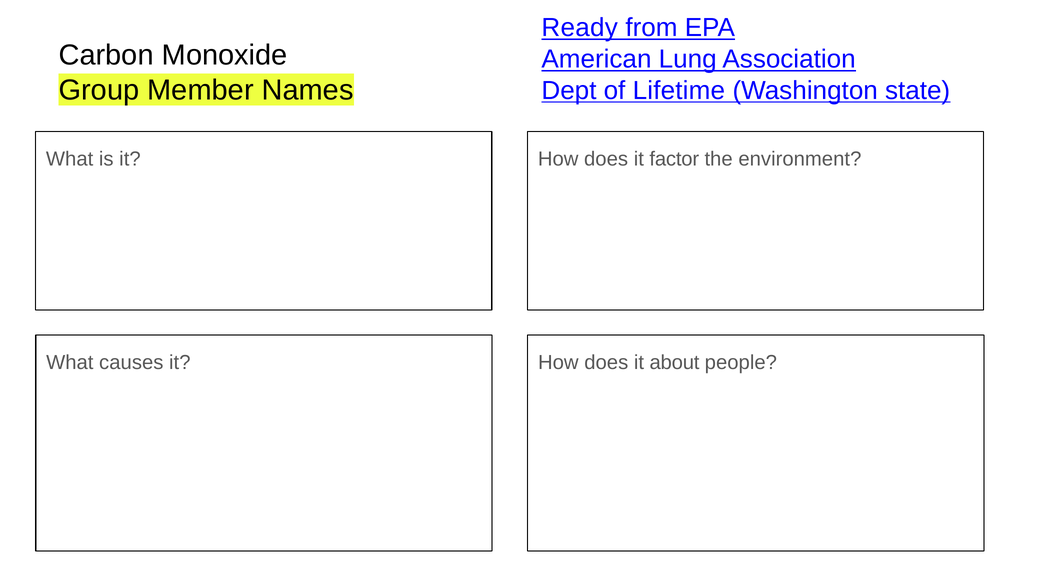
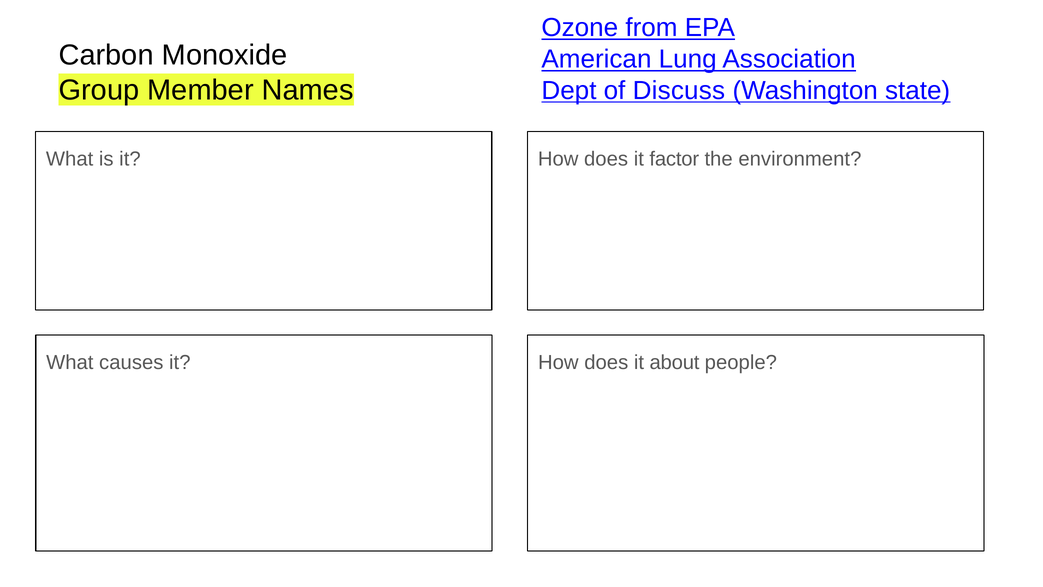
Ready: Ready -> Ozone
Lifetime: Lifetime -> Discuss
